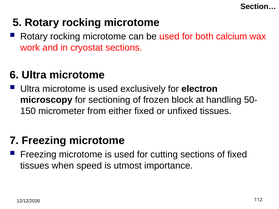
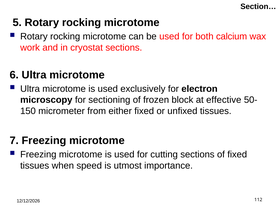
handling: handling -> effective
